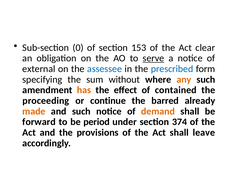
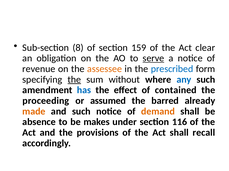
0: 0 -> 8
153: 153 -> 159
external: external -> revenue
assessee colour: blue -> orange
the at (74, 80) underline: none -> present
any colour: orange -> blue
has colour: orange -> blue
continue: continue -> assumed
forward: forward -> absence
period: period -> makes
374: 374 -> 116
leave: leave -> recall
